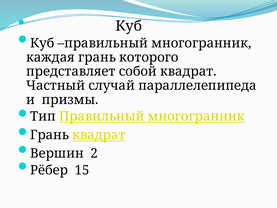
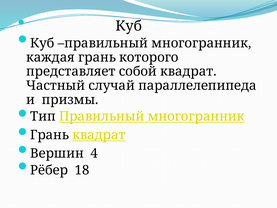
2: 2 -> 4
15: 15 -> 18
